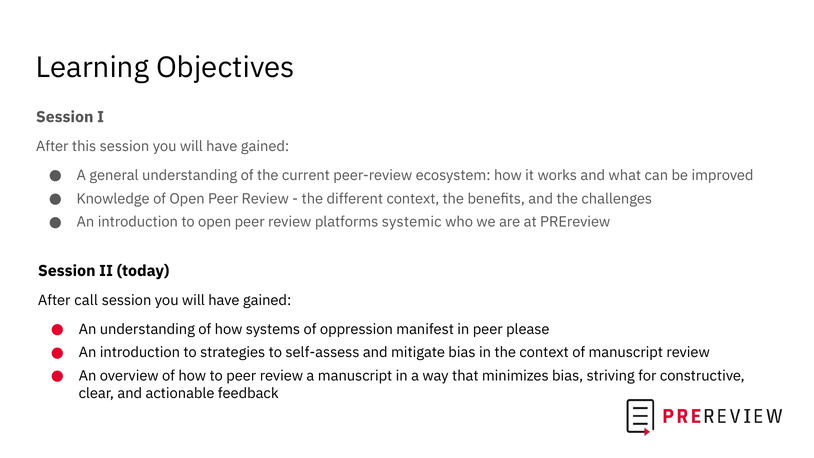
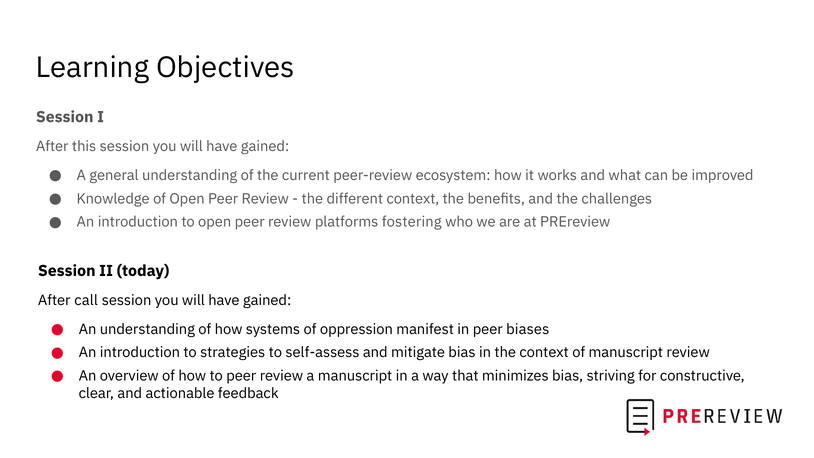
systemic: systemic -> fostering
please: please -> biases
